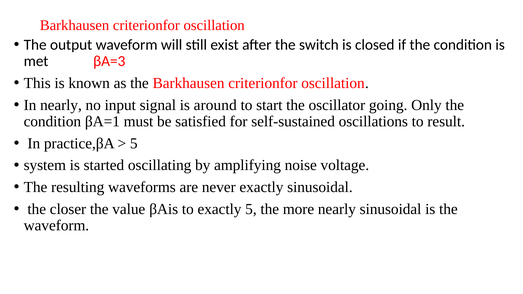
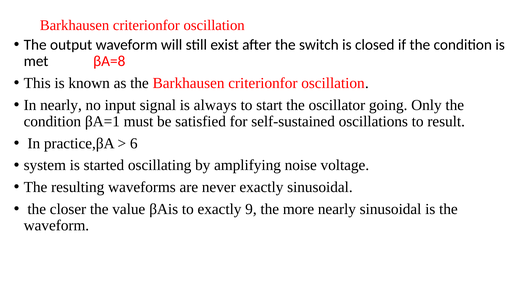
βA=3: βA=3 -> βA=8
around: around -> always
5 at (134, 143): 5 -> 6
exactly 5: 5 -> 9
